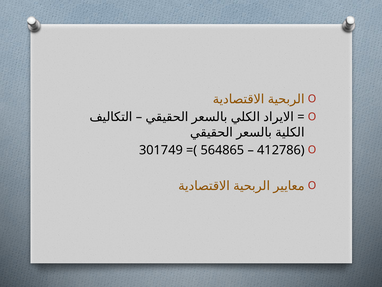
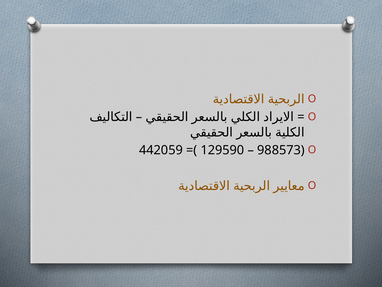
301749: 301749 -> 442059
564865: 564865 -> 129590
412786: 412786 -> 988573
